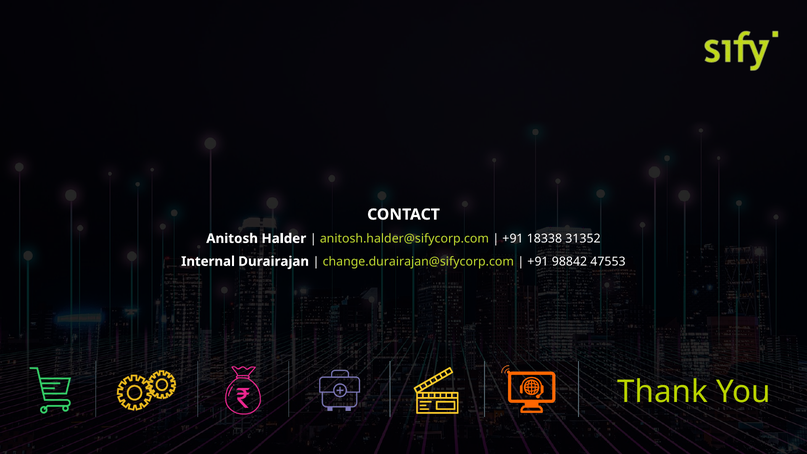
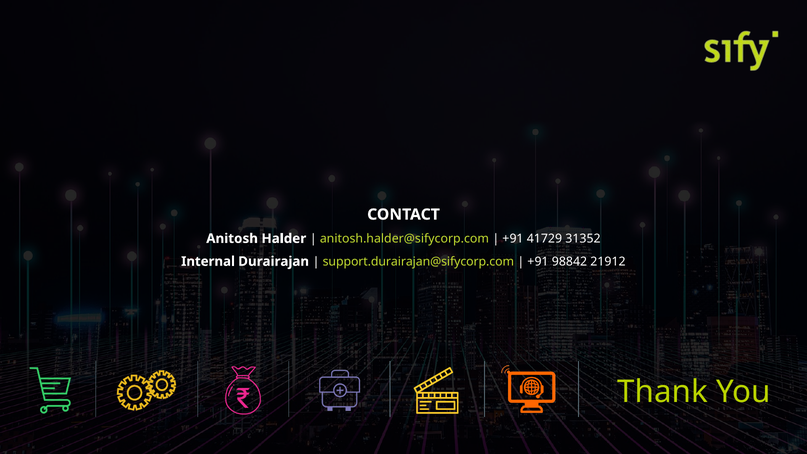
18338: 18338 -> 41729
change.durairajan@sifycorp.com: change.durairajan@sifycorp.com -> support.durairajan@sifycorp.com
47553: 47553 -> 21912
